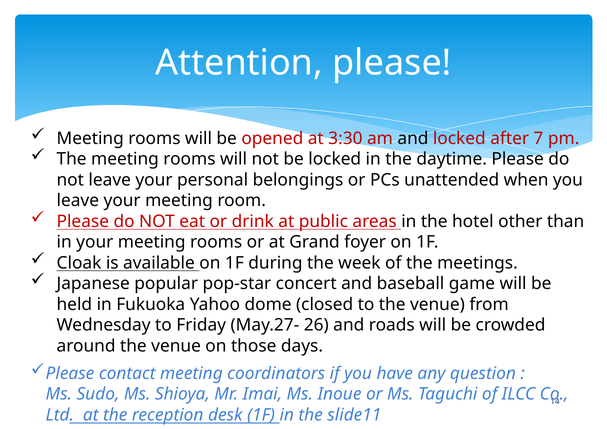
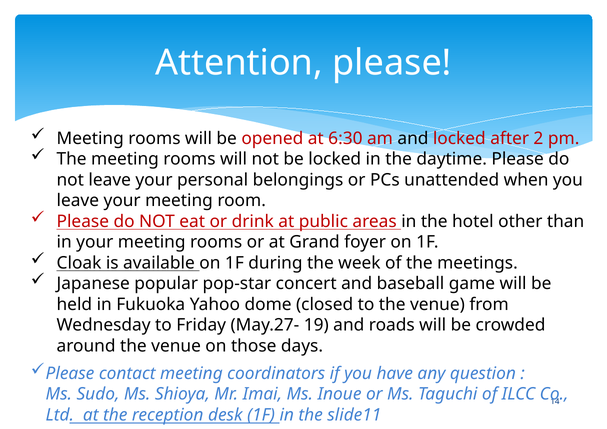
3:30: 3:30 -> 6:30
7: 7 -> 2
26: 26 -> 19
